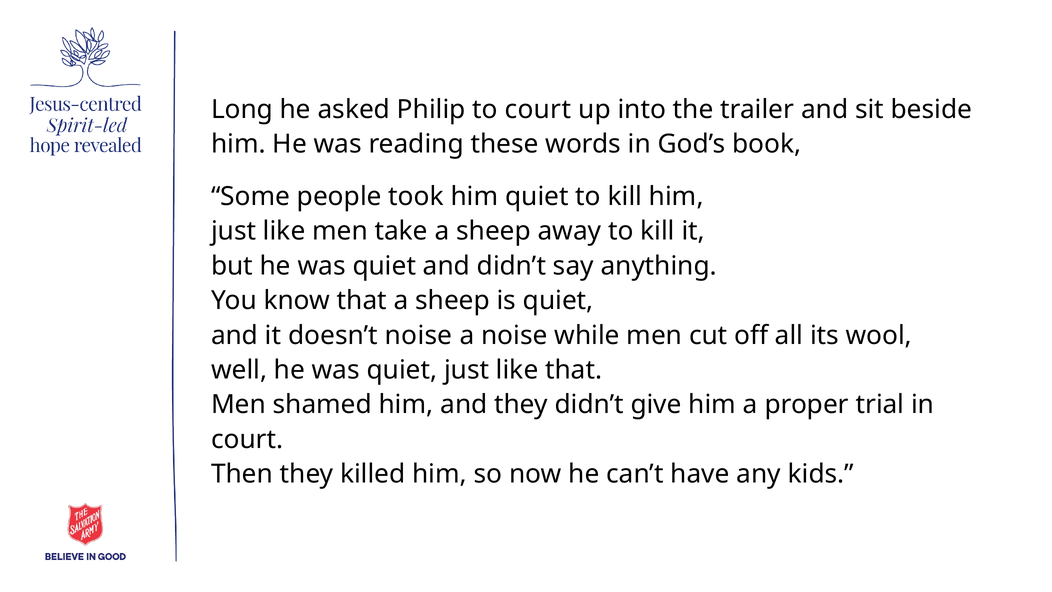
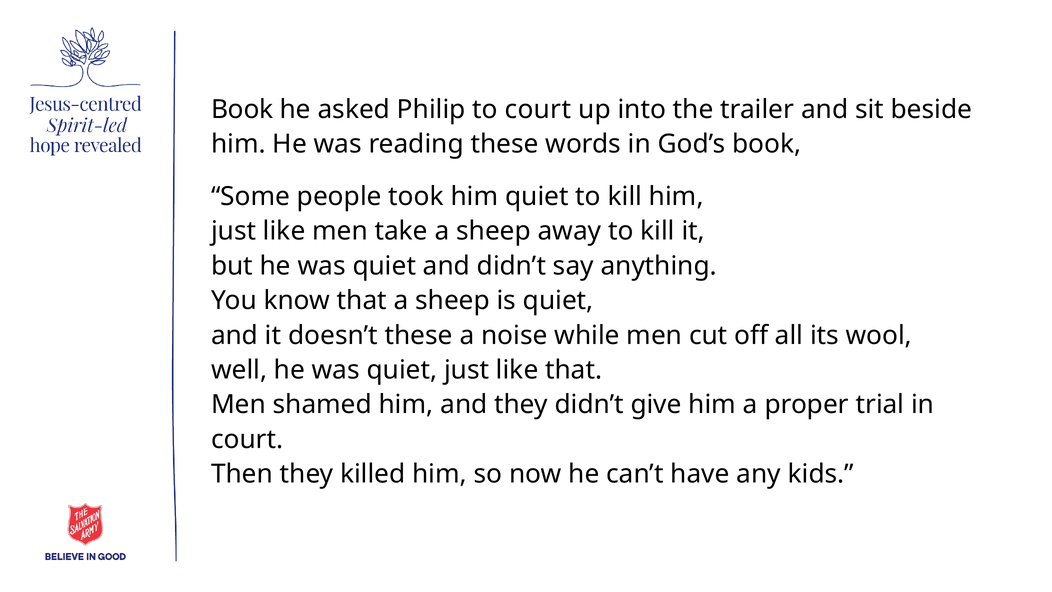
Long at (242, 110): Long -> Book
doesn’t noise: noise -> these
